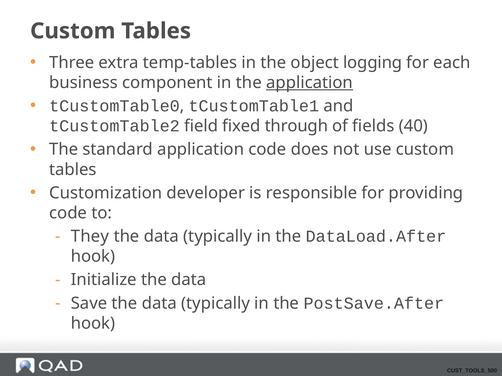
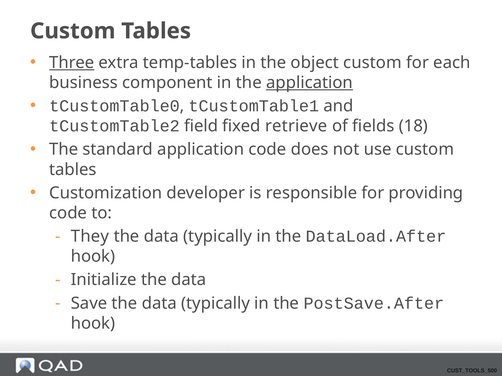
Three underline: none -> present
object logging: logging -> custom
through: through -> retrieve
40: 40 -> 18
